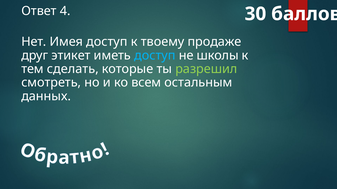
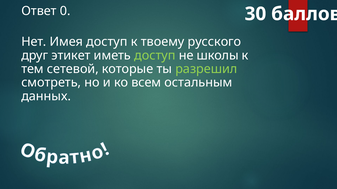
4: 4 -> 0
продаже: продаже -> русского
доступ at (155, 56) colour: light blue -> light green
сделать: сделать -> сетевой
